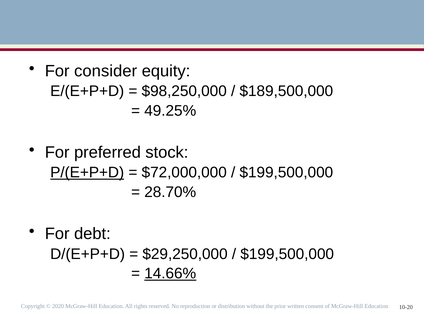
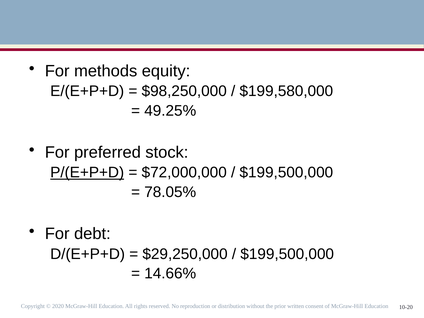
consider: consider -> methods
$189,500,000: $189,500,000 -> $199,580,000
28.70%: 28.70% -> 78.05%
14.66% underline: present -> none
